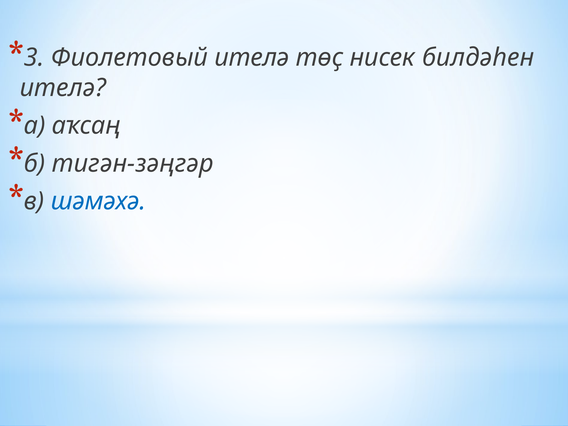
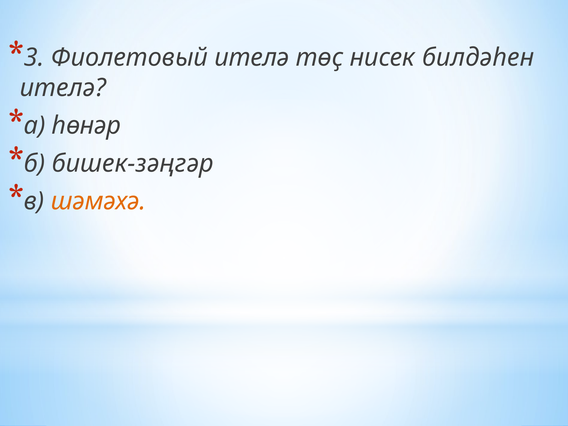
аҡсаң: аҡсаң -> һөнәр
тигән-зәңгәр: тигән-зәңгәр -> бишек-зәңгәр
шәмәхә colour: blue -> orange
